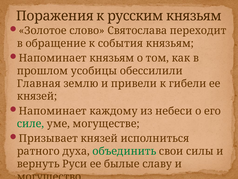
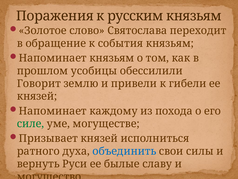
Главная: Главная -> Говорит
небеси: небеси -> похода
объединить colour: green -> blue
